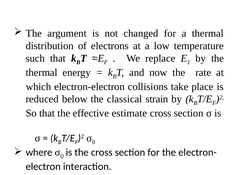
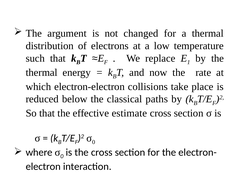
strain: strain -> paths
